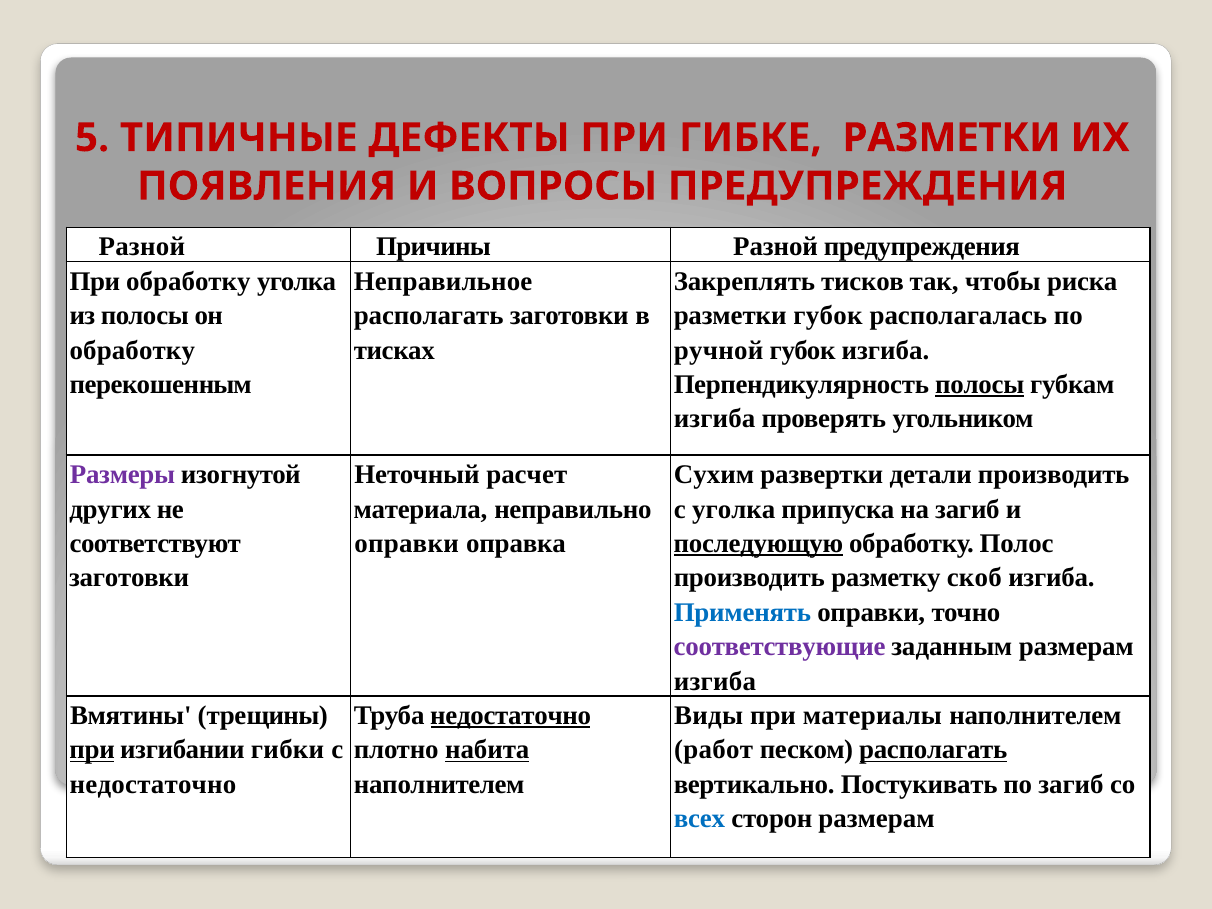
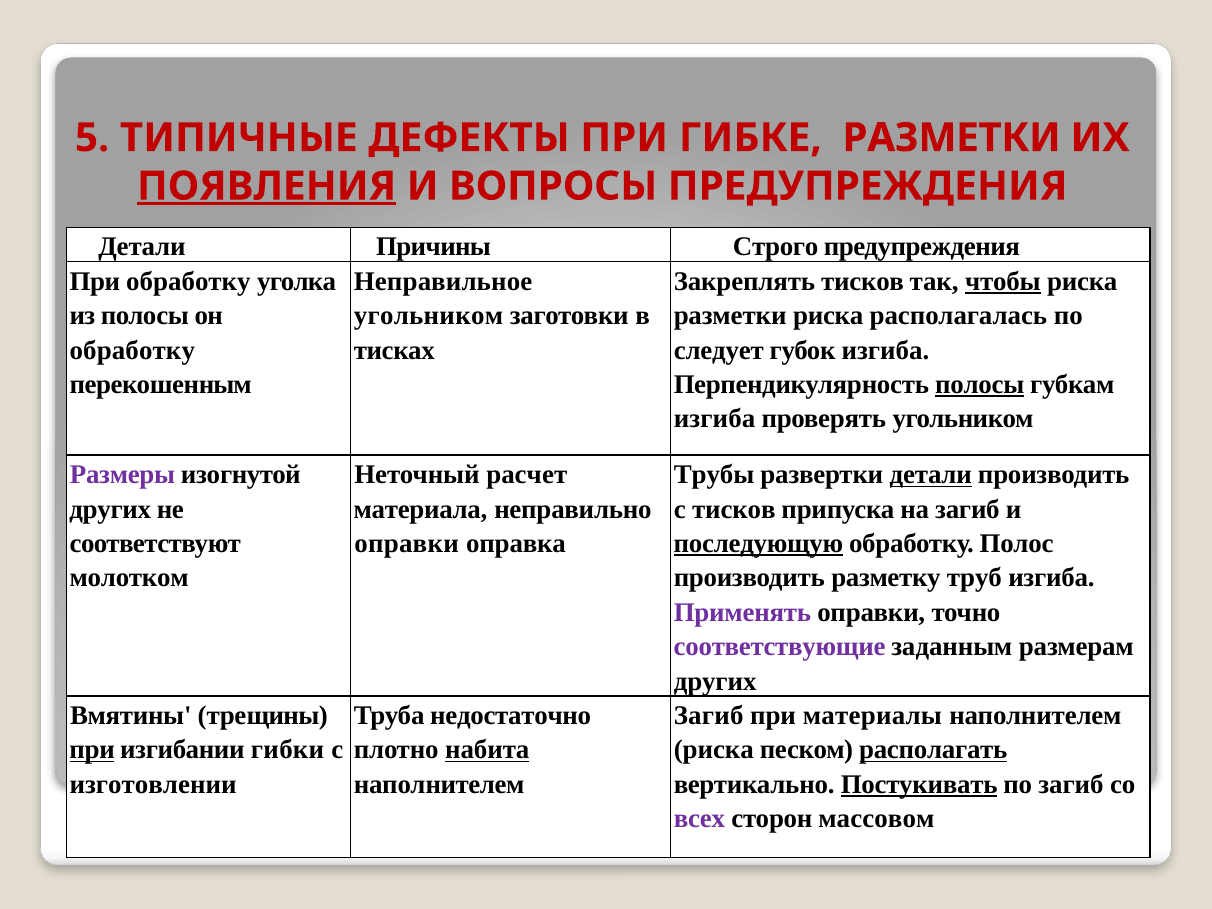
ПОЯВЛЕНИЯ underline: none -> present
Разной at (142, 247): Разной -> Детали
Причины Разной: Разной -> Строго
чтобы underline: none -> present
располагать at (429, 316): располагать -> угольником
разметки губок: губок -> риска
ручной: ручной -> следует
Сухим: Сухим -> Трубы
детали at (931, 475) underline: none -> present
с уголка: уголка -> тисков
заготовки at (129, 578): заготовки -> молотком
скоб: скоб -> труб
Применять colour: blue -> purple
изгиба at (715, 681): изгиба -> других
недостаточно at (511, 716) underline: present -> none
Виды at (709, 716): Виды -> Загиб
работ at (714, 750): работ -> риска
недостаточно at (153, 785): недостаточно -> изготовлении
Постукивать underline: none -> present
всех colour: blue -> purple
сторон размерам: размерам -> массовом
